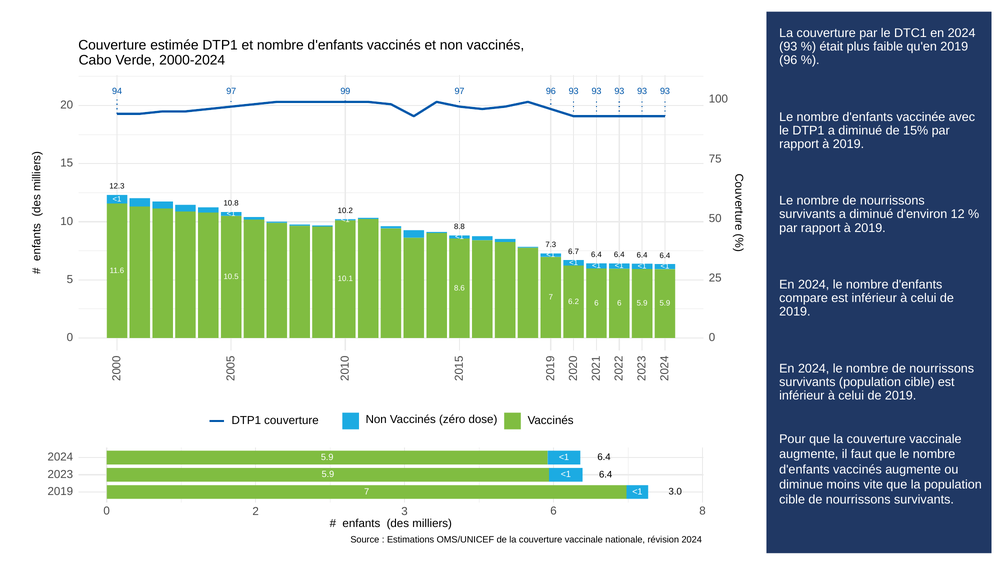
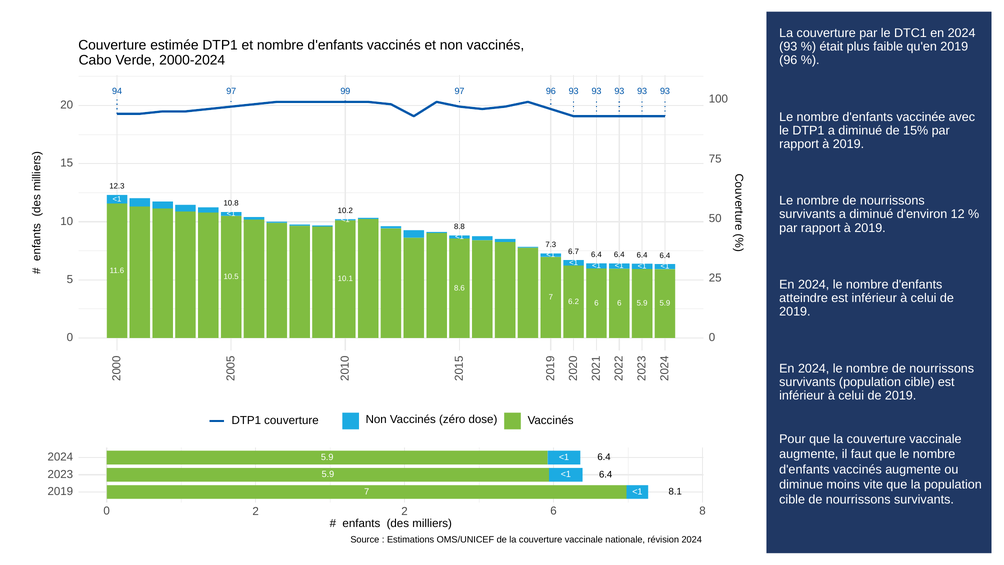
compare: compare -> atteindre
3.0: 3.0 -> 8.1
3 at (405, 511): 3 -> 2
